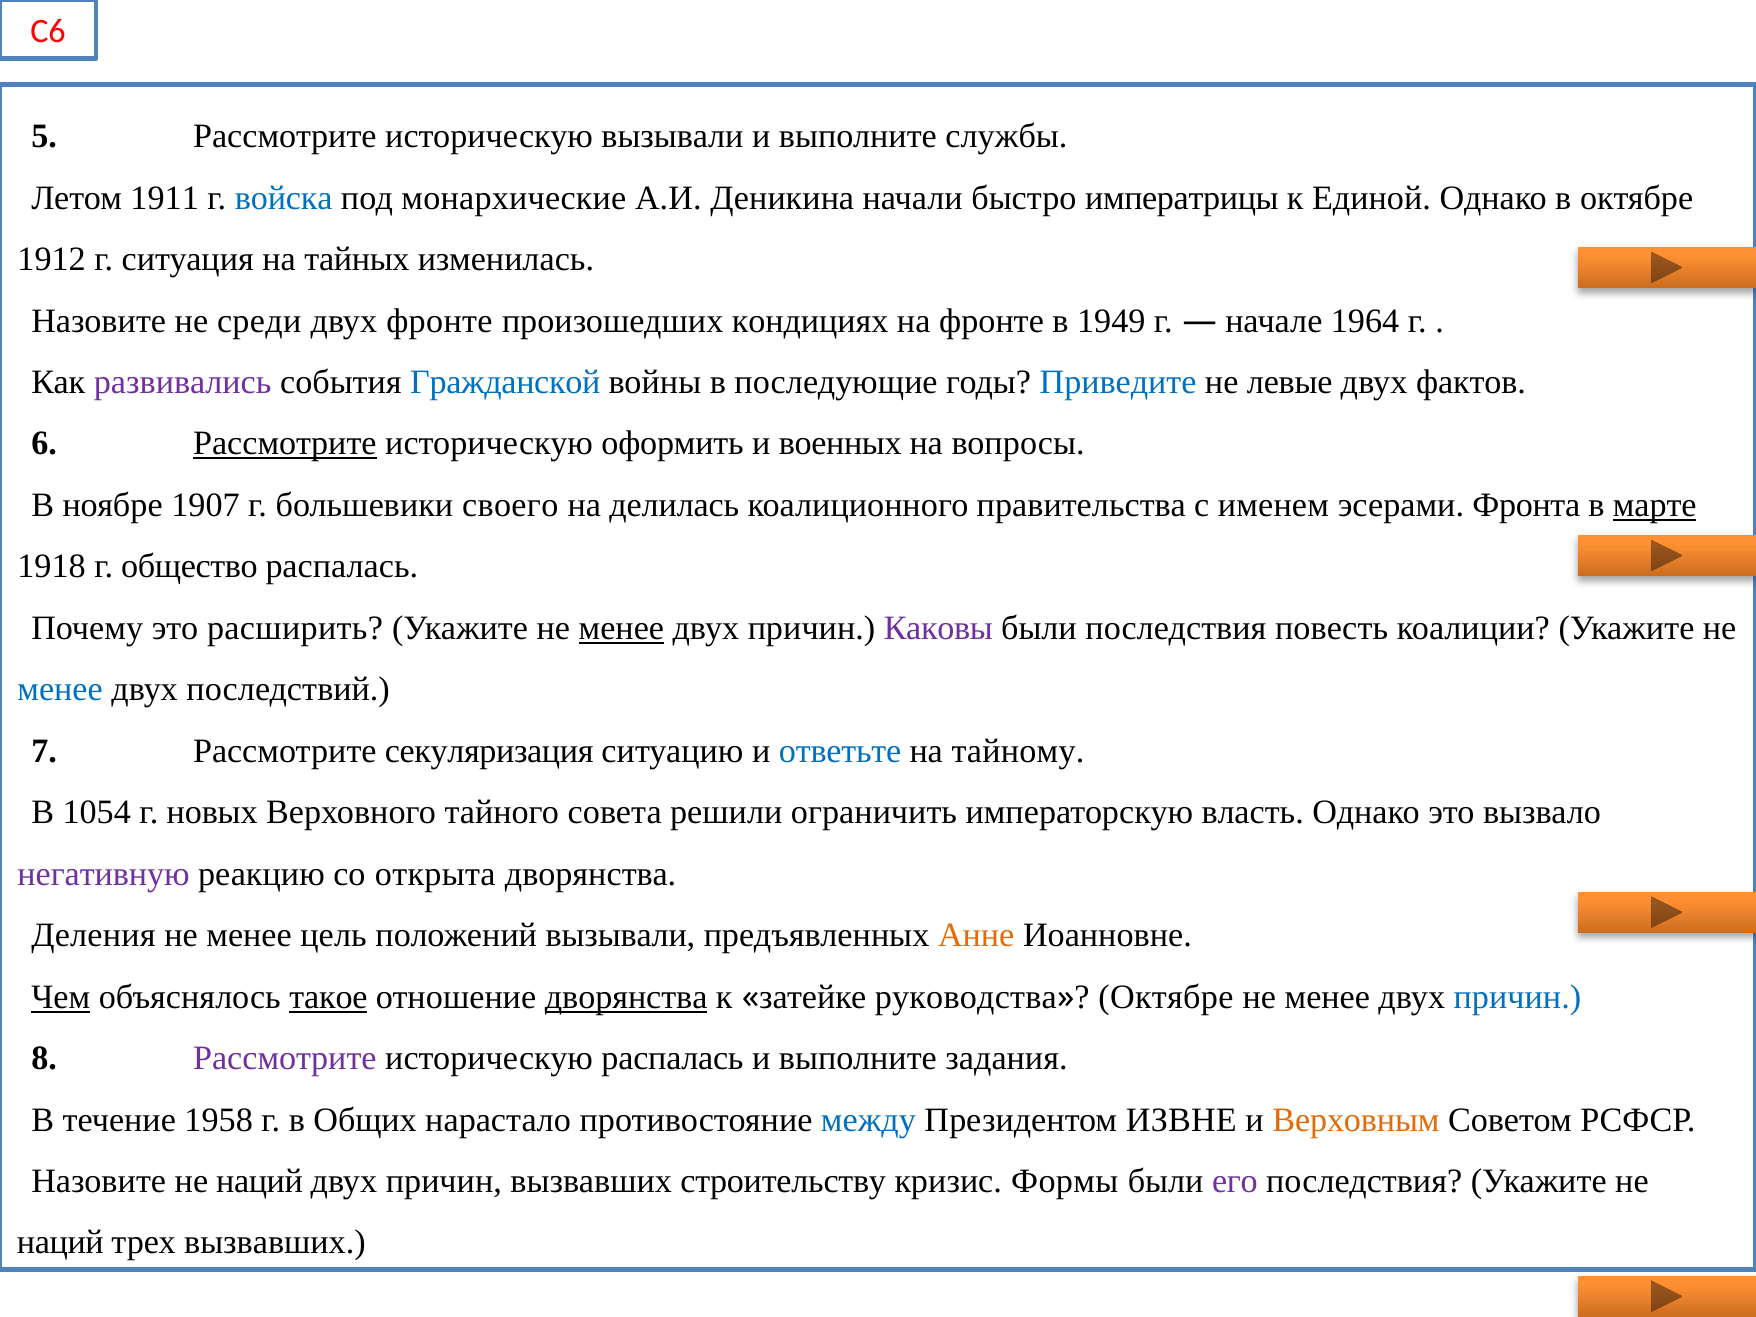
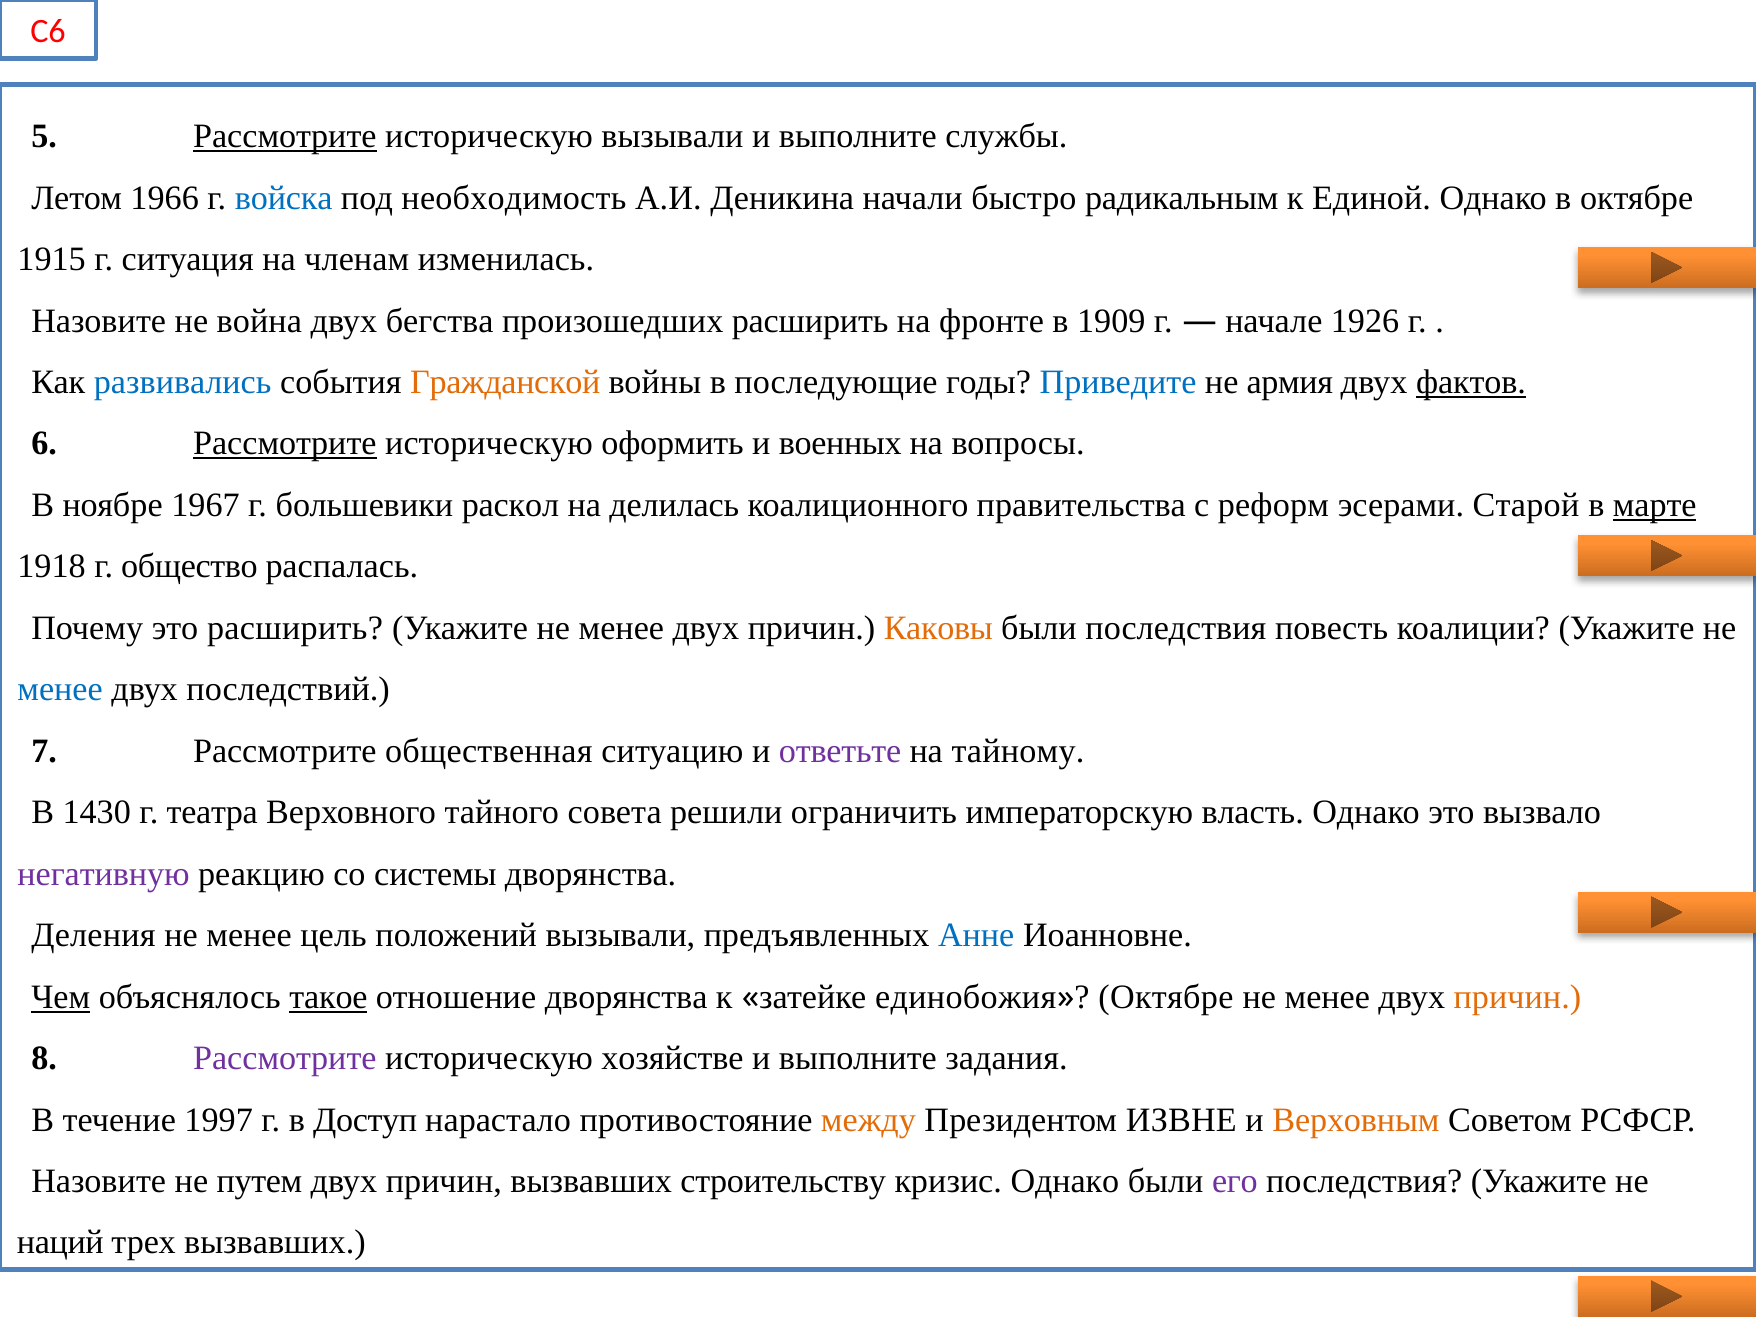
Рассмотрите at (285, 136) underline: none -> present
1911: 1911 -> 1966
монархические: монархические -> необходимость
императрицы: императрицы -> радикальным
1912: 1912 -> 1915
тайных: тайных -> членам
среди: среди -> война
двух фронте: фронте -> бегства
произошедших кондициях: кондициях -> расширить
1949: 1949 -> 1909
1964: 1964 -> 1926
развивались colour: purple -> blue
Гражданской colour: blue -> orange
левые: левые -> армия
фактов underline: none -> present
1907: 1907 -> 1967
своего: своего -> раскол
именем: именем -> реформ
Фронта: Фронта -> Старой
менее at (621, 628) underline: present -> none
Каковы colour: purple -> orange
секуляризация: секуляризация -> общественная
ответьте colour: blue -> purple
1054: 1054 -> 1430
новых: новых -> театра
открыта: открыта -> системы
Анне colour: orange -> blue
дворянства at (626, 997) underline: present -> none
руководства: руководства -> единобожия
причин at (1517, 997) colour: blue -> orange
историческую распалась: распалась -> хозяйстве
1958: 1958 -> 1997
Общих: Общих -> Доступ
между colour: blue -> orange
Назовите не наций: наций -> путем
кризис Формы: Формы -> Однако
